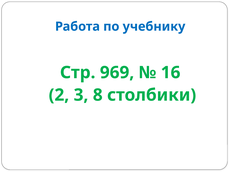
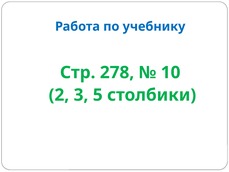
969: 969 -> 278
16: 16 -> 10
8: 8 -> 5
